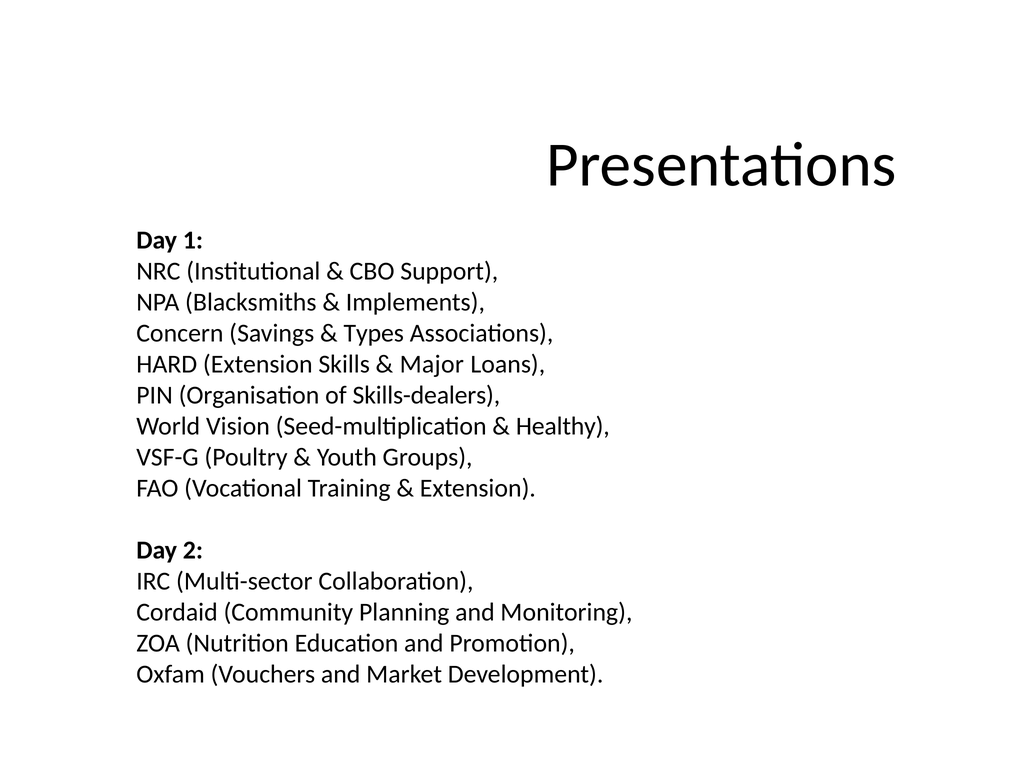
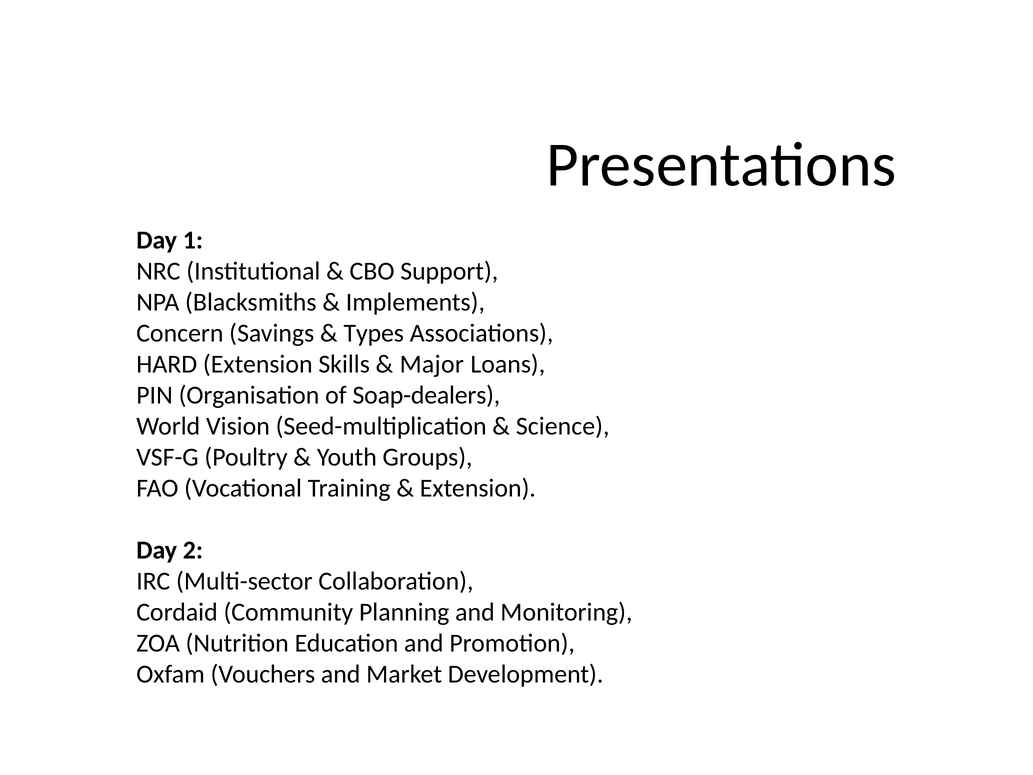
Skills-dealers: Skills-dealers -> Soap-dealers
Healthy: Healthy -> Science
